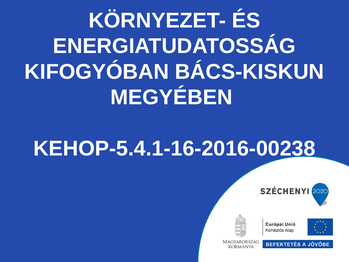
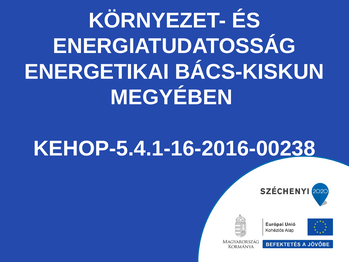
KIFOGYÓBAN: KIFOGYÓBAN -> ENERGETIKAI
